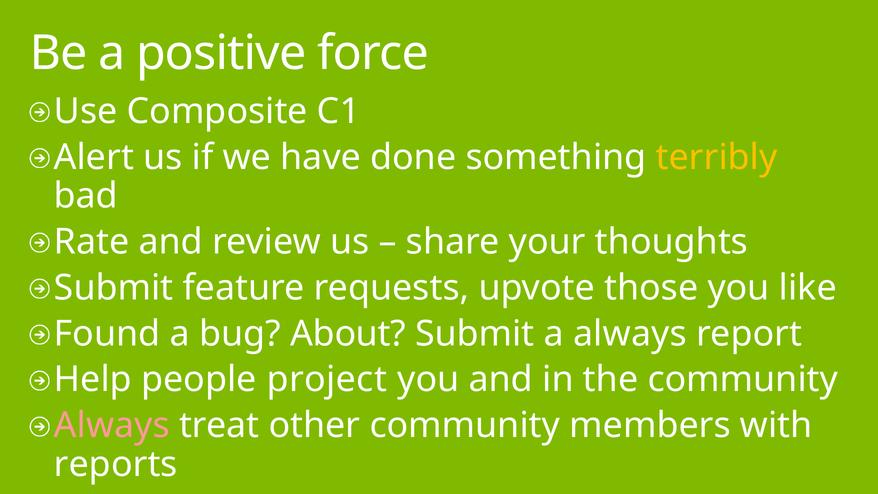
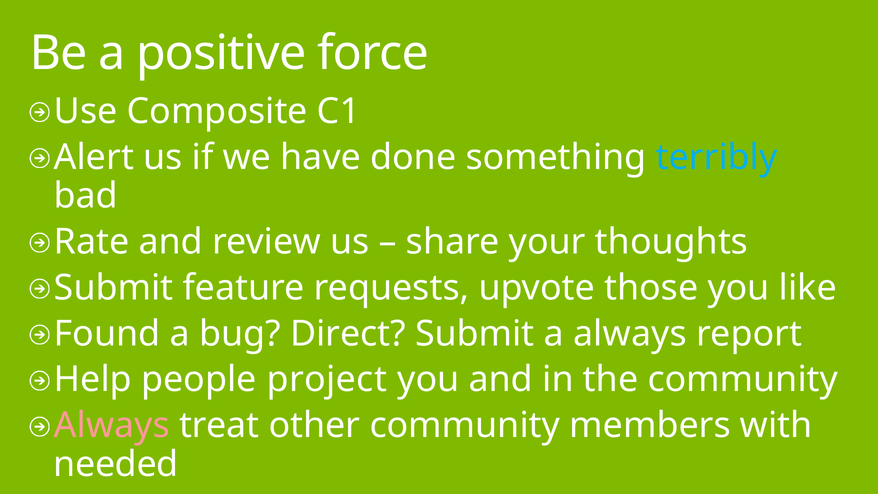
terribly colour: yellow -> light blue
About: About -> Direct
reports: reports -> needed
